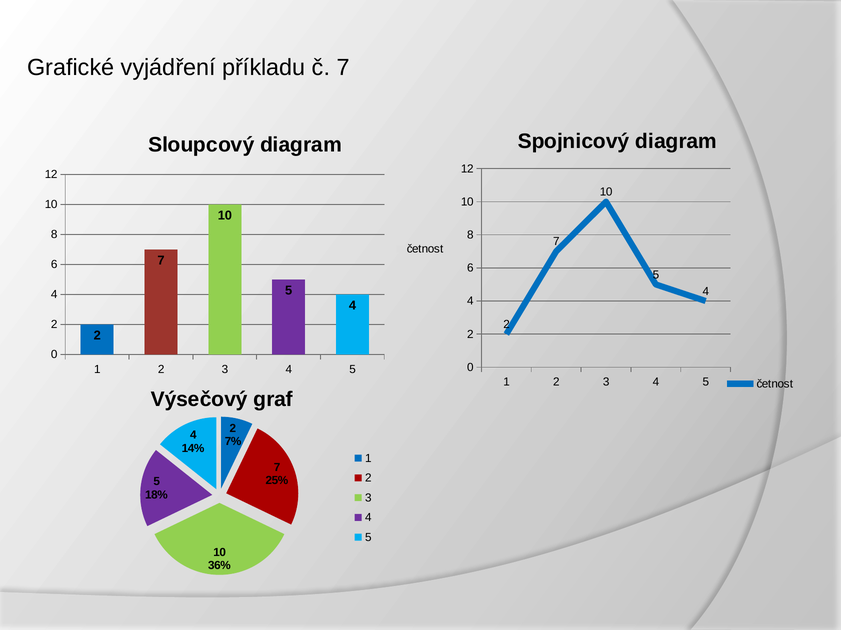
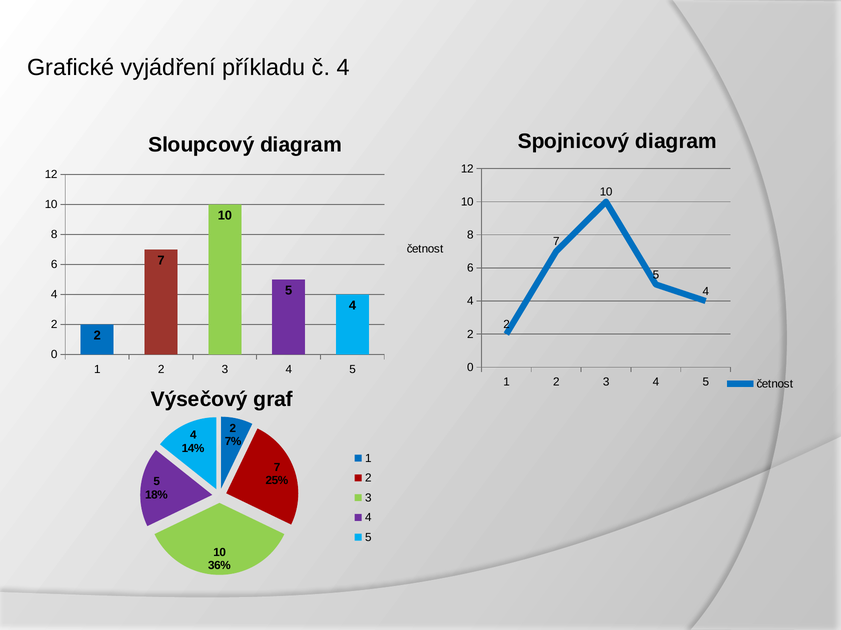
č 7: 7 -> 4
